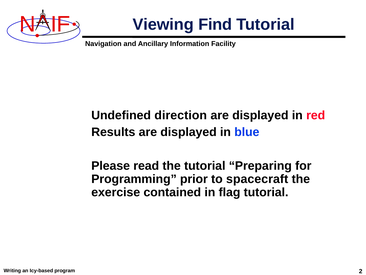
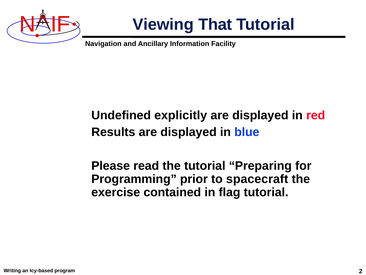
Find: Find -> That
direction: direction -> explicitly
